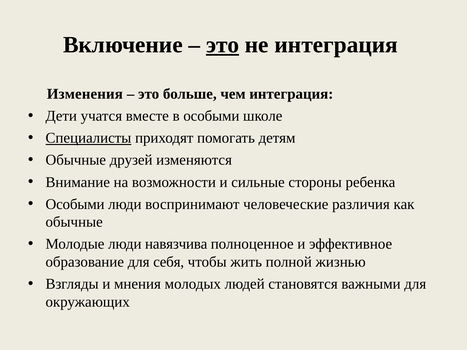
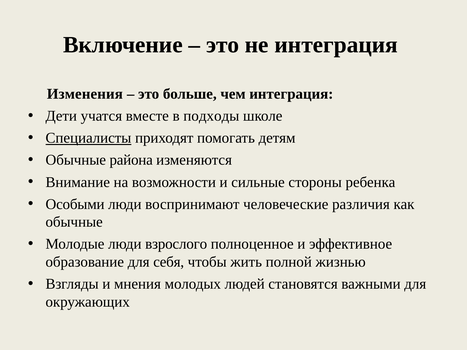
это at (223, 45) underline: present -> none
в особыми: особыми -> подходы
друзей: друзей -> района
навязчива: навязчива -> взрослого
